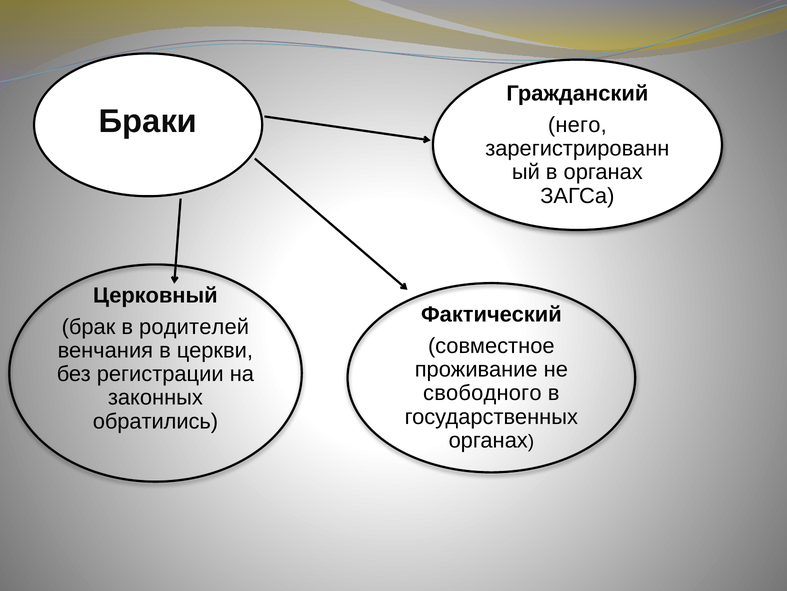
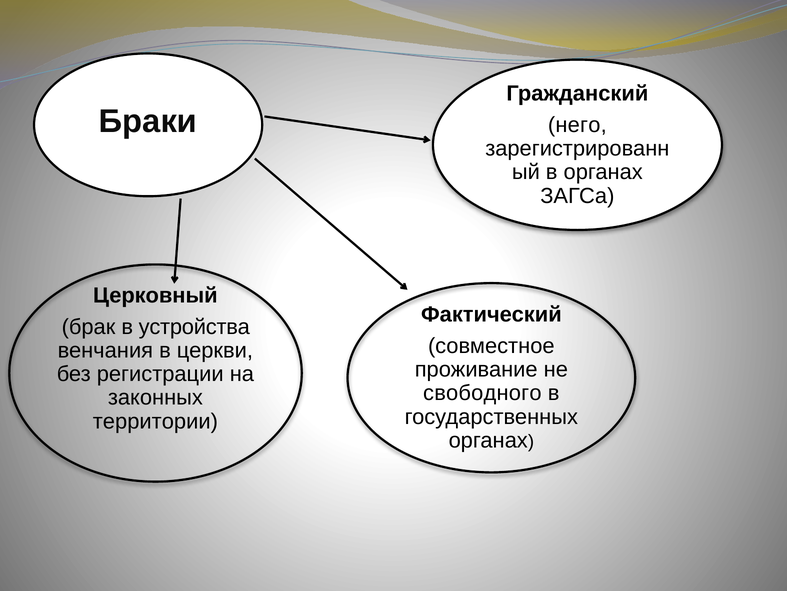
родителей: родителей -> устройства
обратились: обратились -> территории
